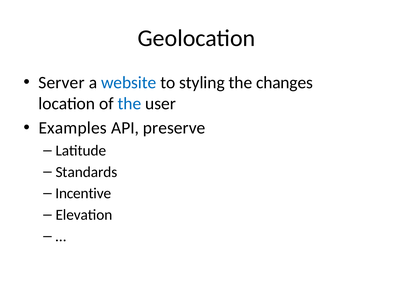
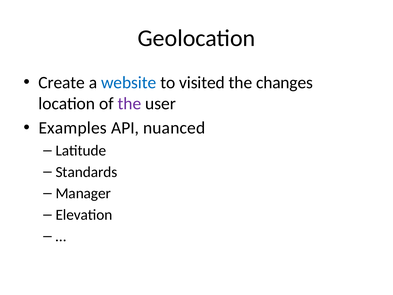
Server: Server -> Create
styling: styling -> visited
the at (129, 103) colour: blue -> purple
preserve: preserve -> nuanced
Incentive: Incentive -> Manager
